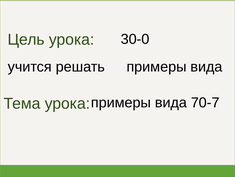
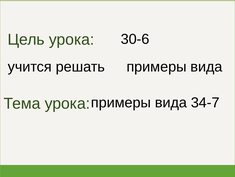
30-0: 30-0 -> 30-6
70-7: 70-7 -> 34-7
